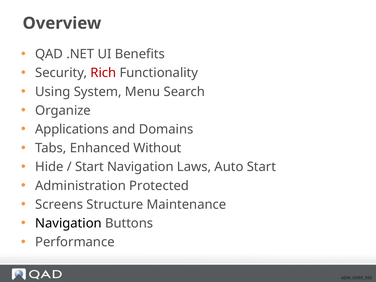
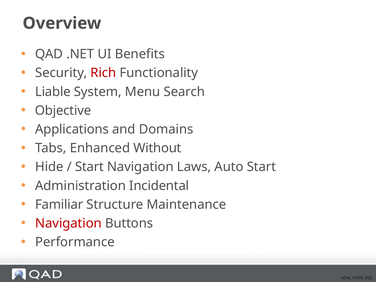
Using: Using -> Liable
Organize: Organize -> Objective
Protected: Protected -> Incidental
Screens: Screens -> Familiar
Navigation at (68, 223) colour: black -> red
